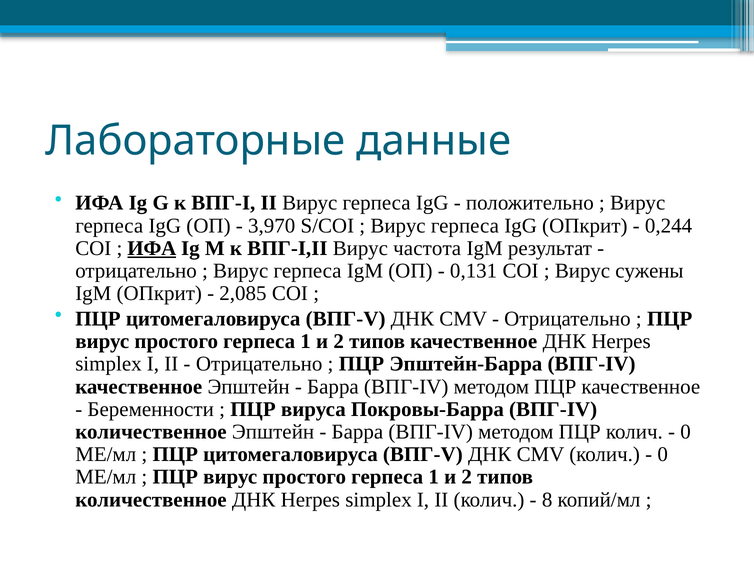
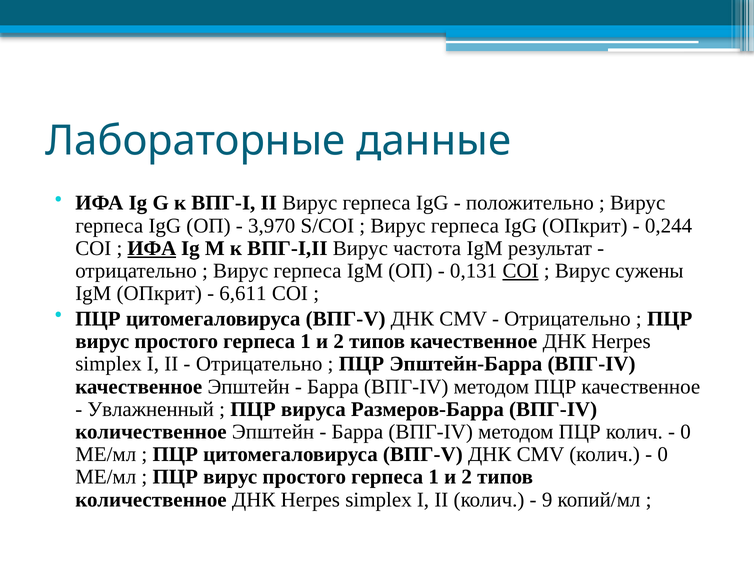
COI at (521, 271) underline: none -> present
2,085: 2,085 -> 6,611
Беременности: Беременности -> Увлажненный
Покровы-Барра: Покровы-Барра -> Размеров-Барра
8: 8 -> 9
